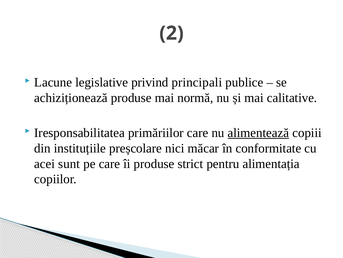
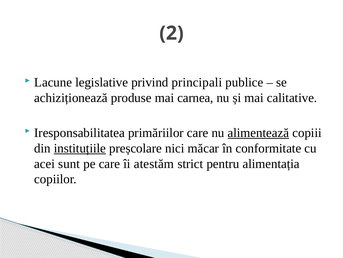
normă: normă -> carnea
instituțiile underline: none -> present
îi produse: produse -> atestăm
